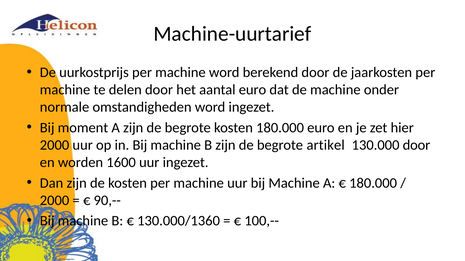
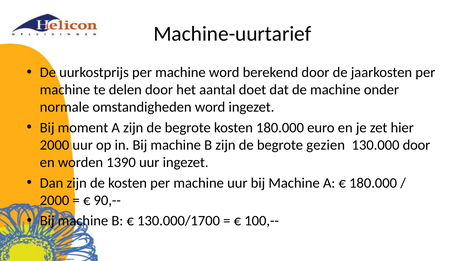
aantal euro: euro -> doet
artikel: artikel -> gezien
1600: 1600 -> 1390
130.000/1360: 130.000/1360 -> 130.000/1700
